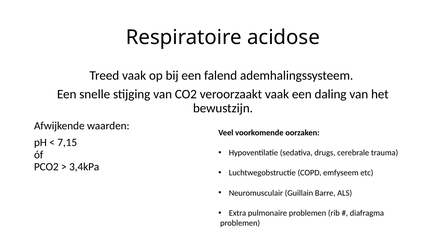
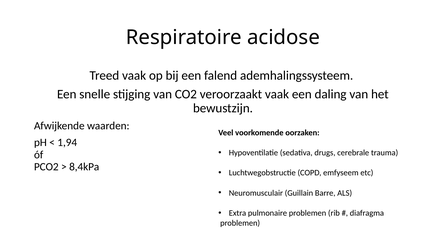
7,15: 7,15 -> 1,94
3,4kPa: 3,4kPa -> 8,4kPa
